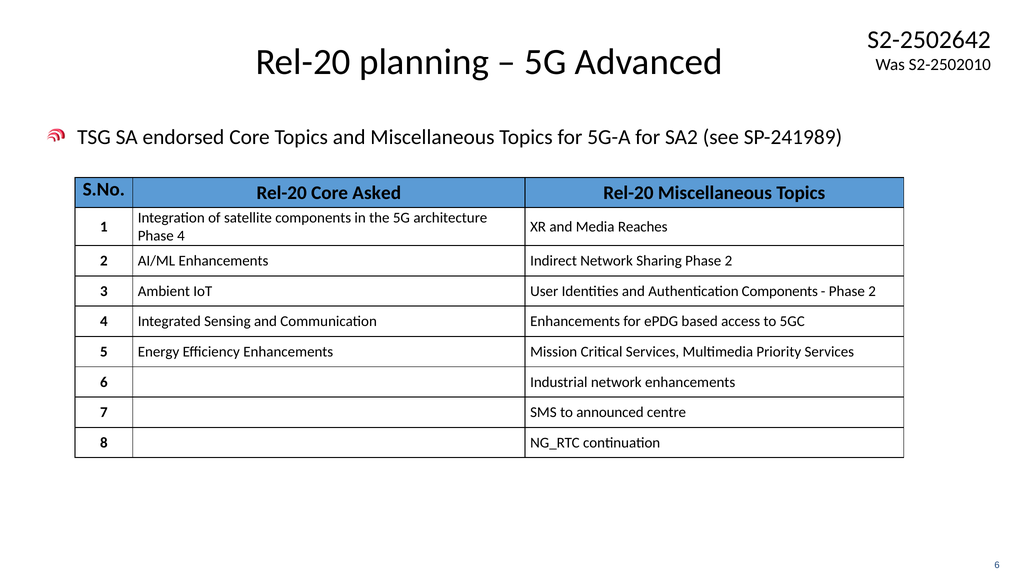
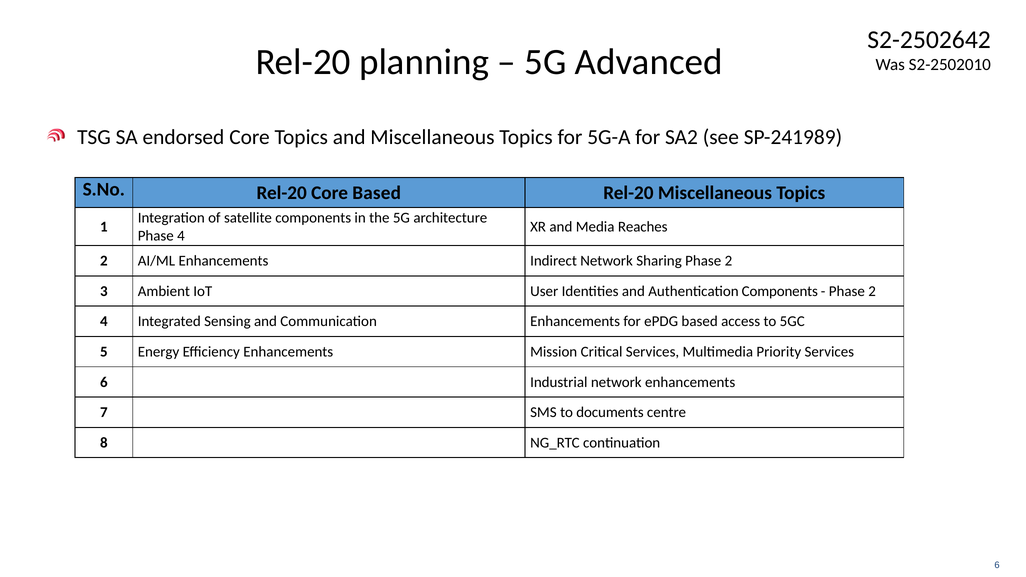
Core Asked: Asked -> Based
announced: announced -> documents
